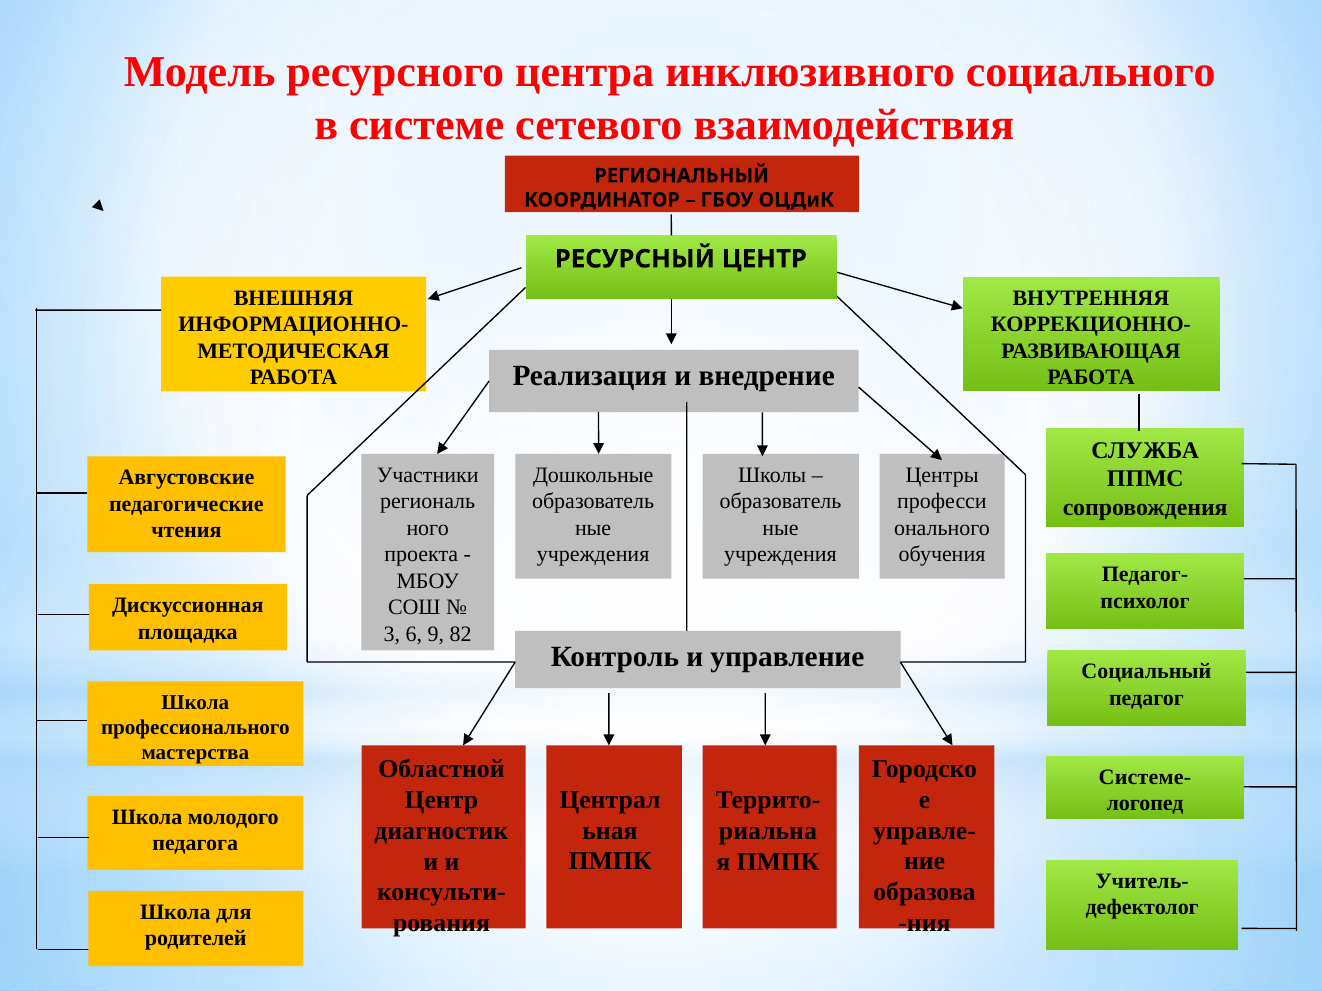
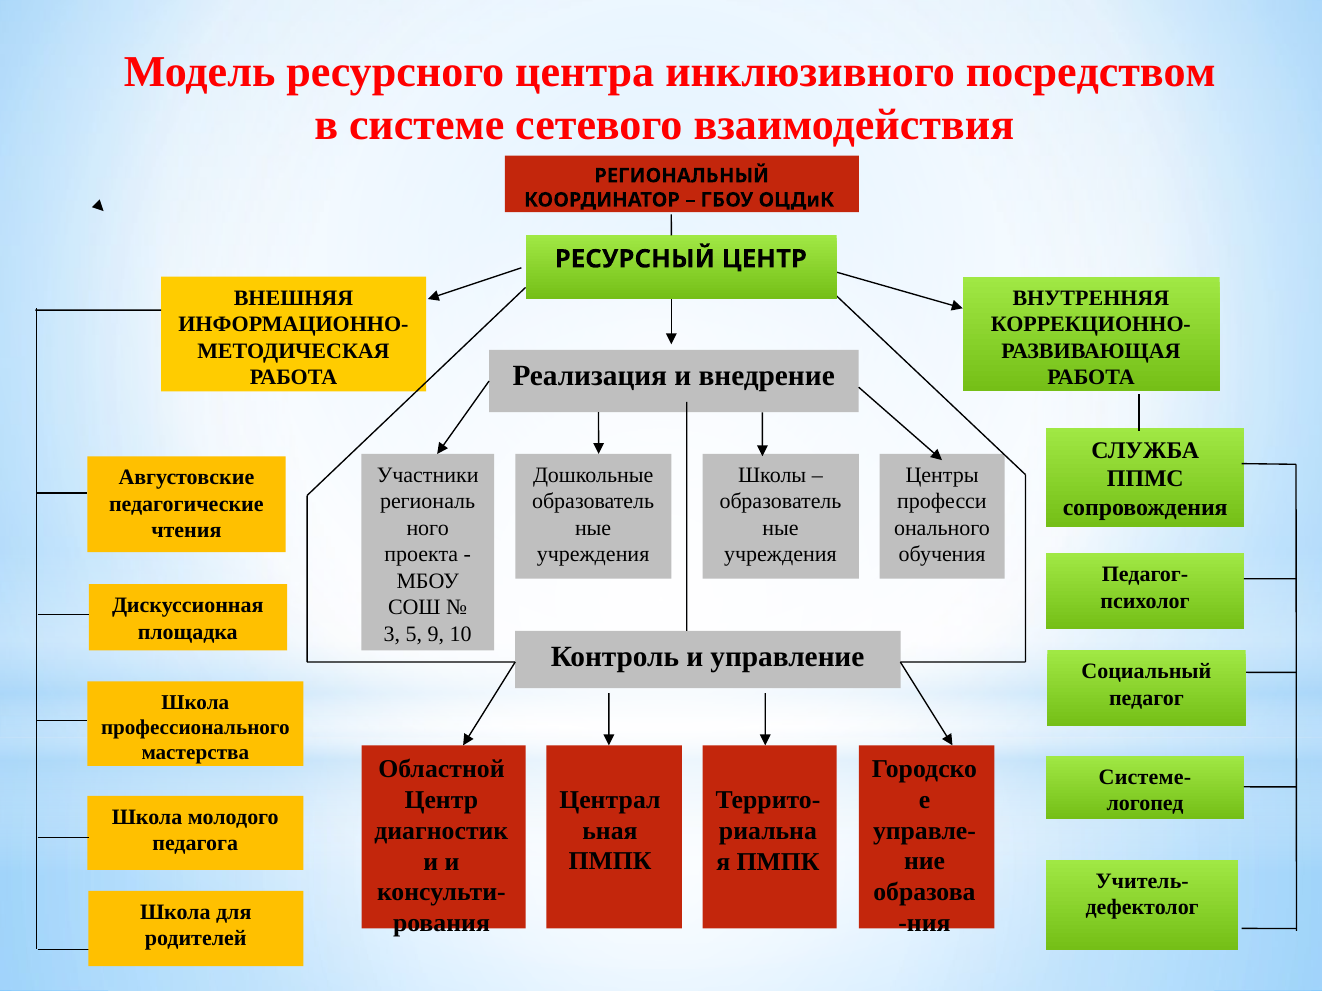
социального: социального -> посредством
6: 6 -> 5
82: 82 -> 10
